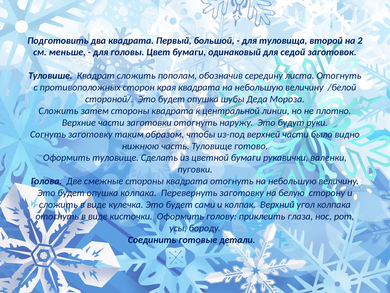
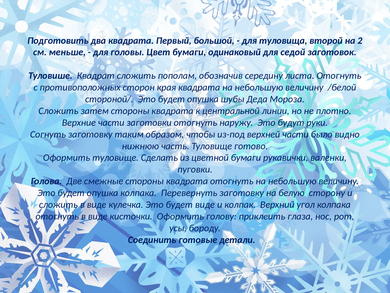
будет сами: сами -> виде
